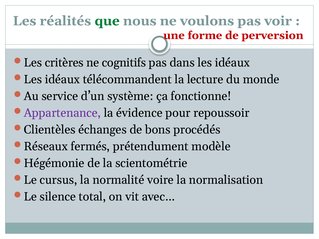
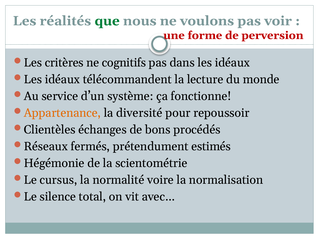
Appartenance colour: purple -> orange
évidence: évidence -> diversité
modèle: modèle -> estimés
